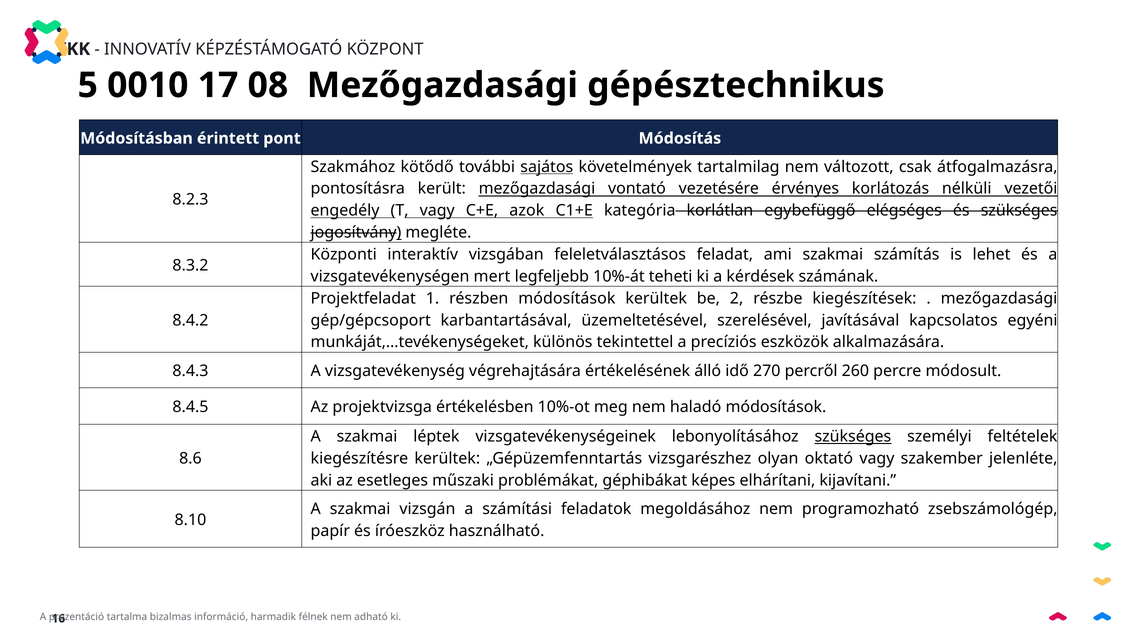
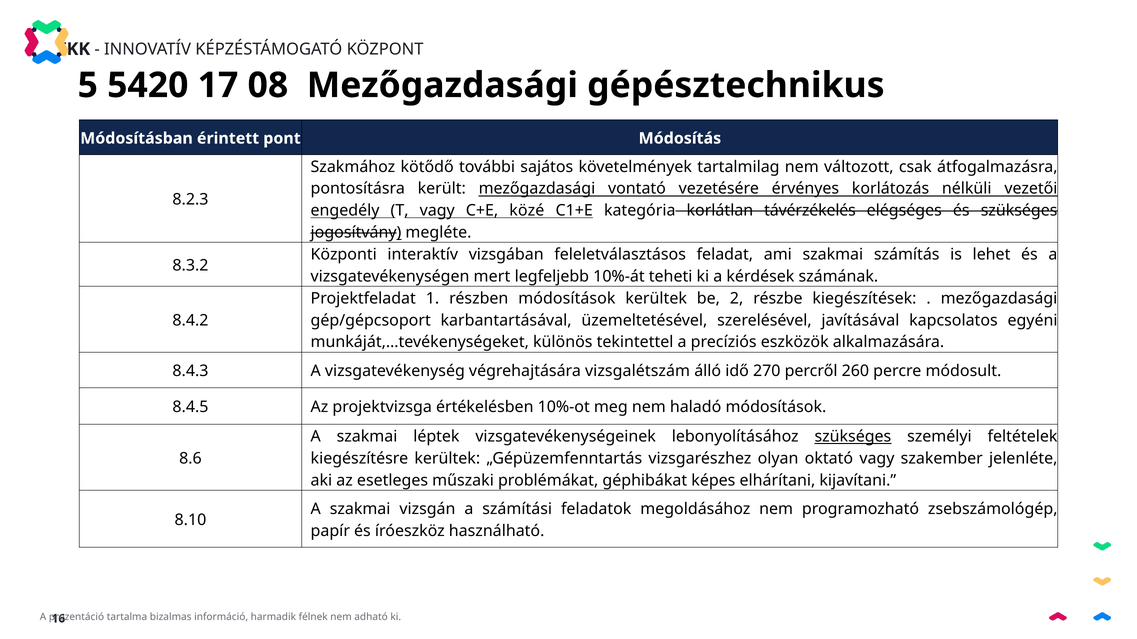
0010: 0010 -> 5420
sajátos underline: present -> none
azok: azok -> közé
egybefüggő: egybefüggő -> távérzékelés
értékelésének: értékelésének -> vizsgalétszám
